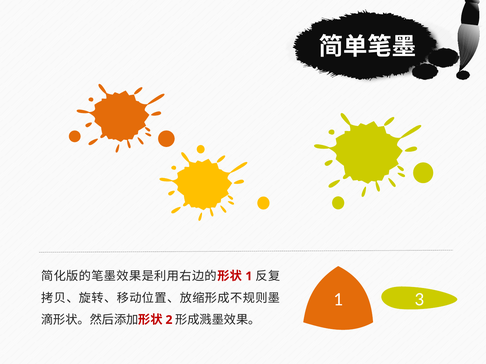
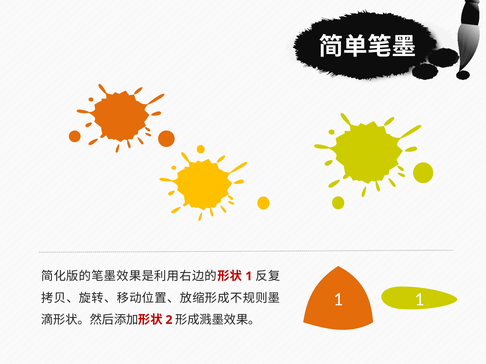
1 3: 3 -> 1
